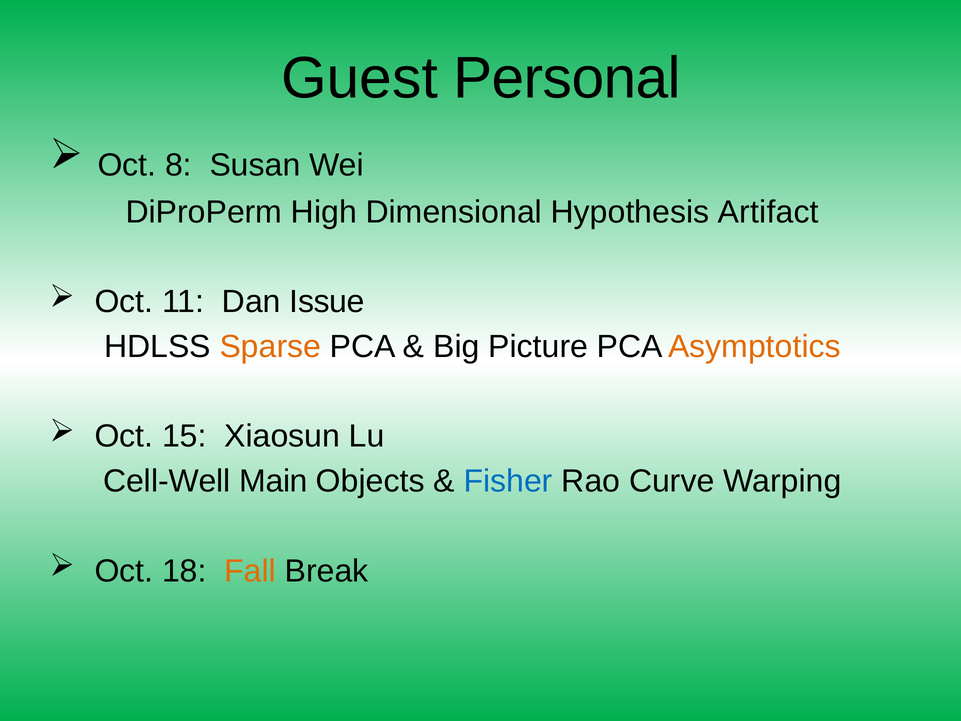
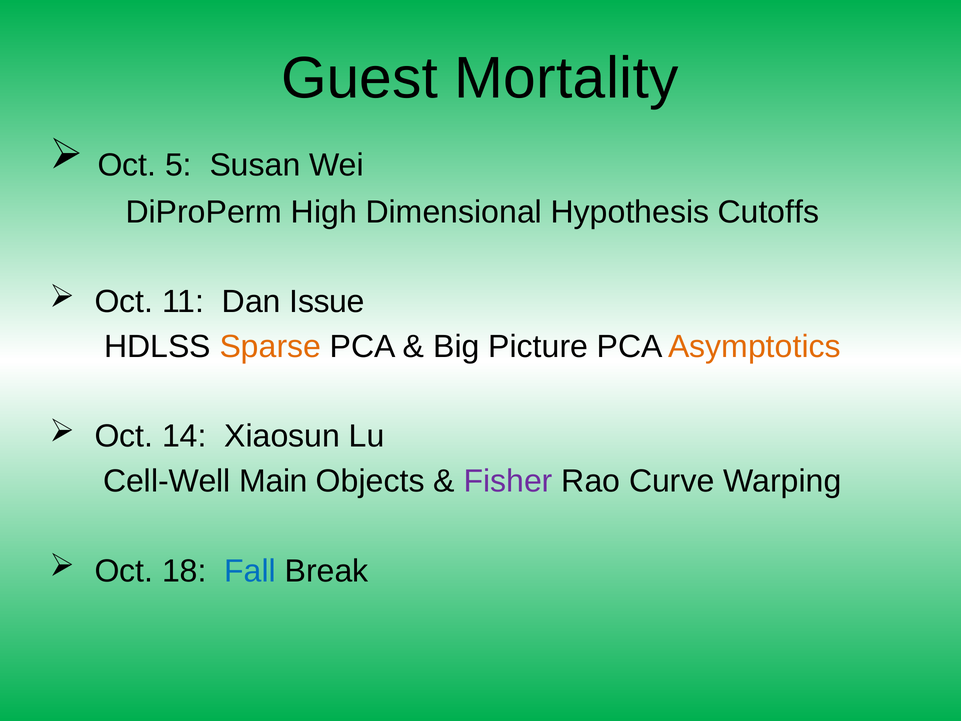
Personal: Personal -> Mortality
8: 8 -> 5
Artifact: Artifact -> Cutoffs
15: 15 -> 14
Fisher colour: blue -> purple
Fall colour: orange -> blue
